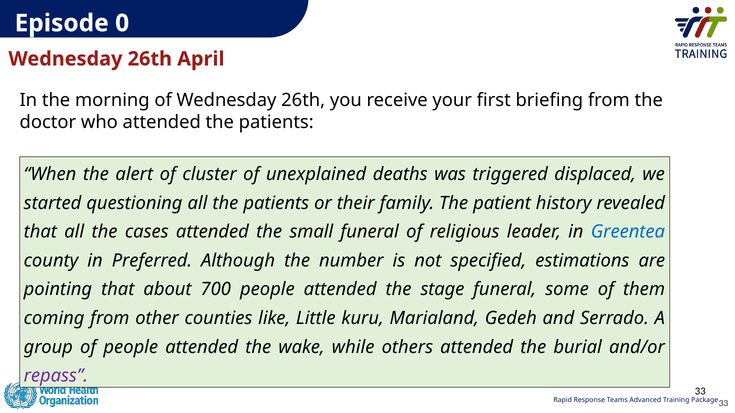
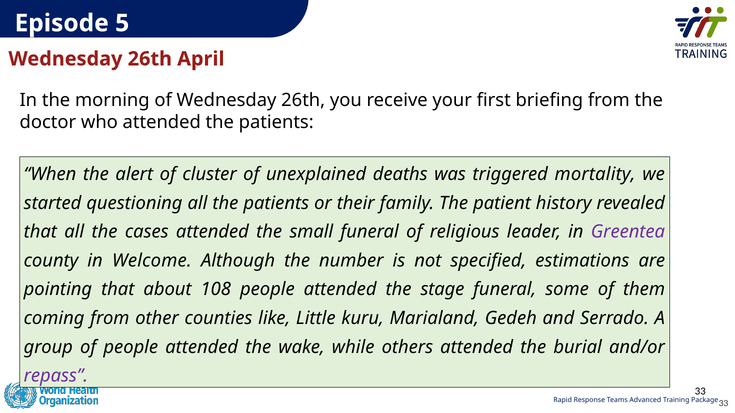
0: 0 -> 5
displaced: displaced -> mortality
Greentea colour: blue -> purple
Preferred: Preferred -> Welcome
700: 700 -> 108
